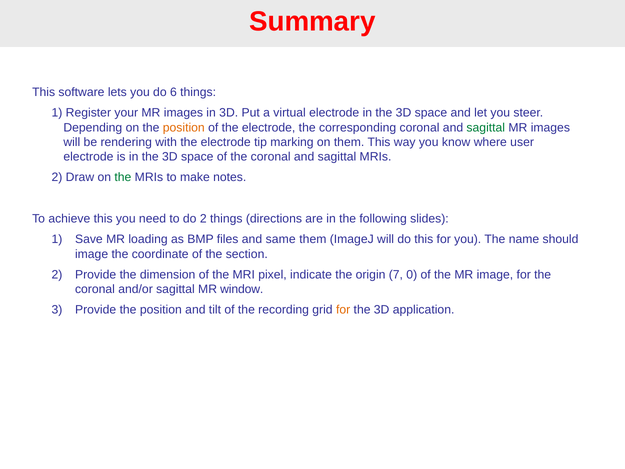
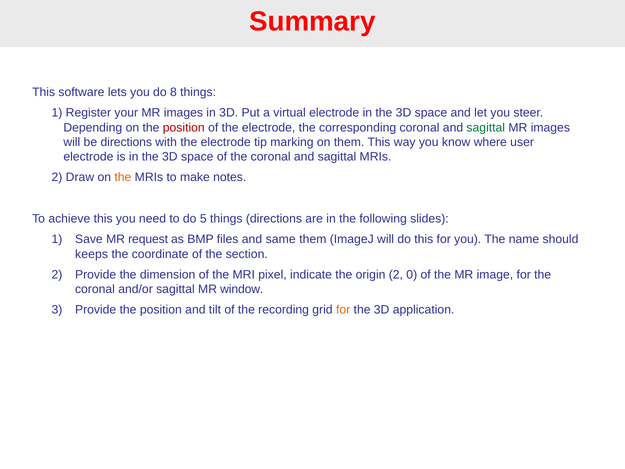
6: 6 -> 8
position at (184, 127) colour: orange -> red
be rendering: rendering -> directions
the at (123, 177) colour: green -> orange
do 2: 2 -> 5
loading: loading -> request
image at (92, 254): image -> keeps
origin 7: 7 -> 2
